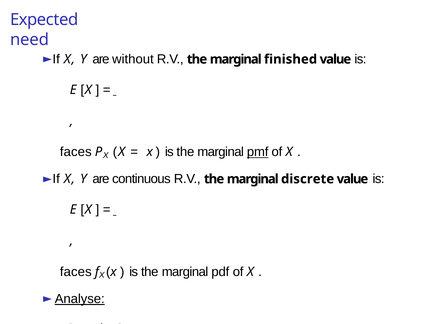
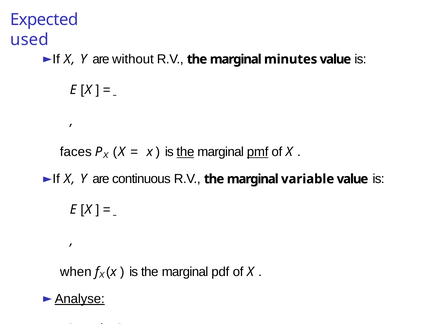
need: need -> used
finished: finished -> minutes
the at (185, 152) underline: none -> present
discrete: discrete -> variable
faces at (76, 272): faces -> when
